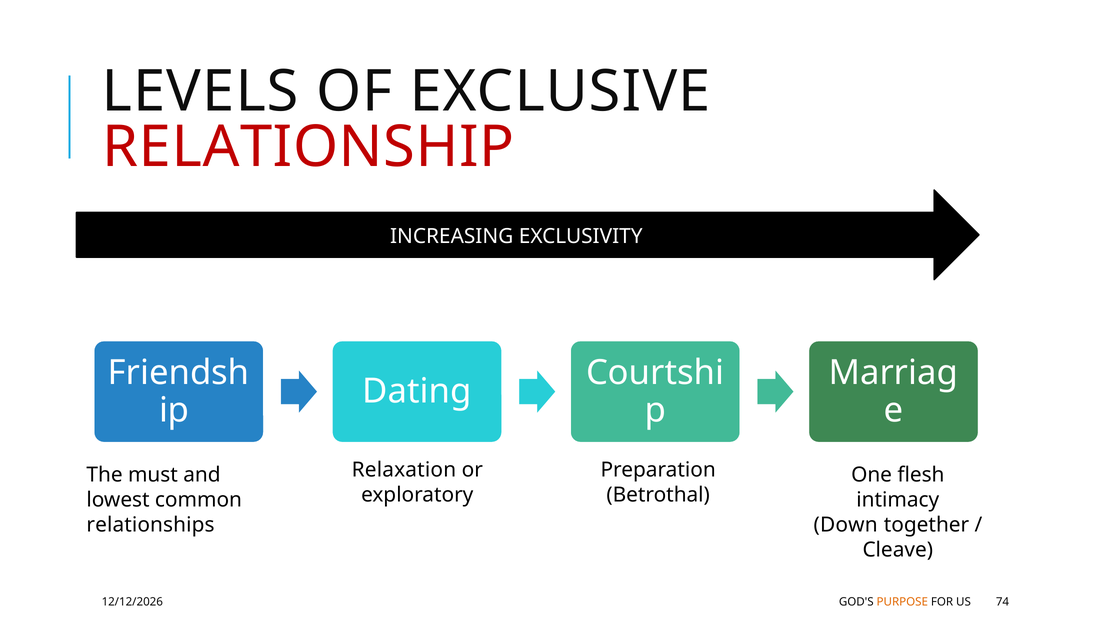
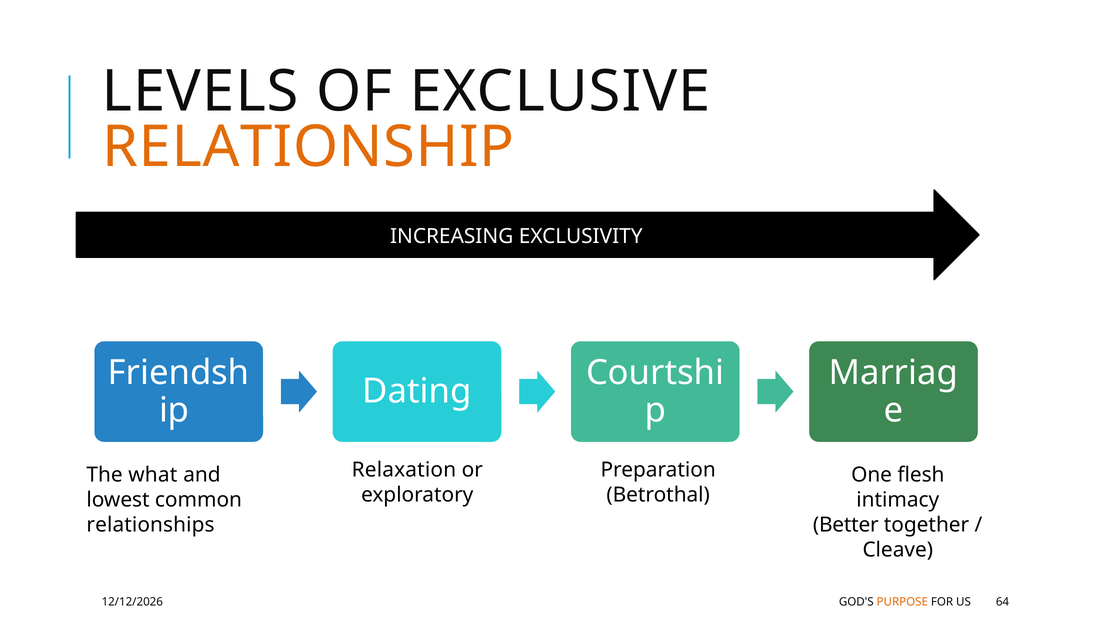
RELATIONSHIP colour: red -> orange
must: must -> what
Down: Down -> Better
74: 74 -> 64
